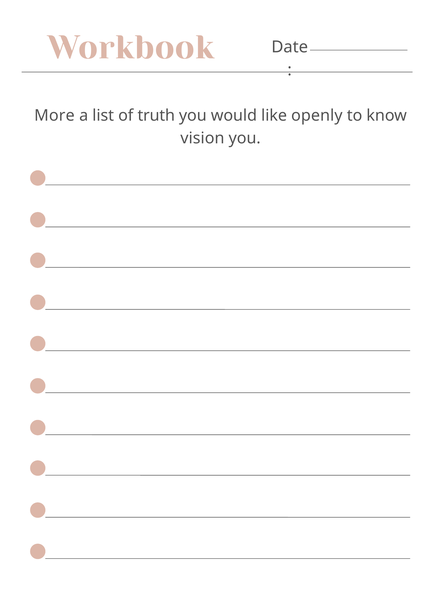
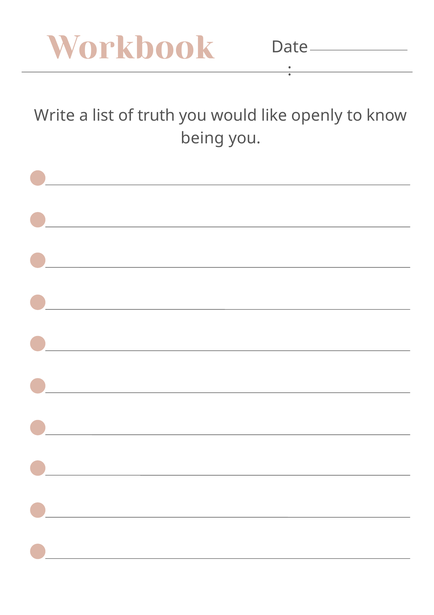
More: More -> Write
vision: vision -> being
